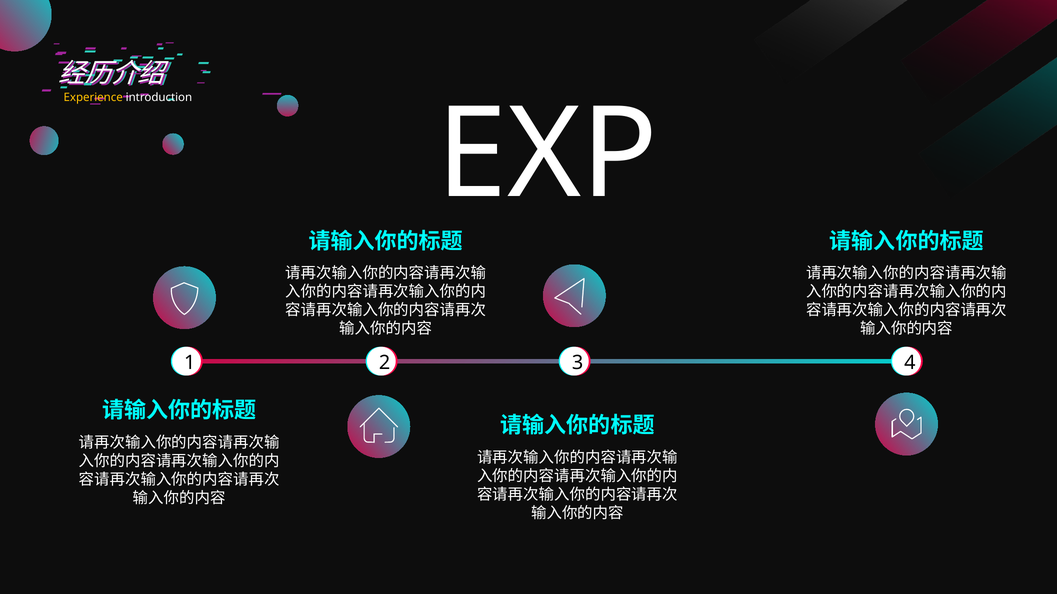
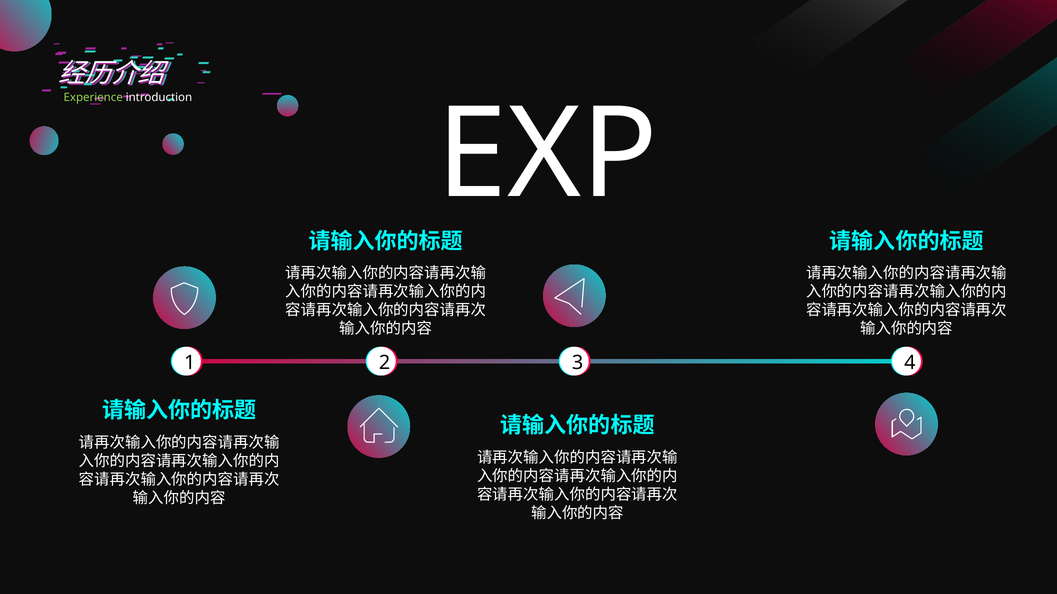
Experience colour: yellow -> light green
